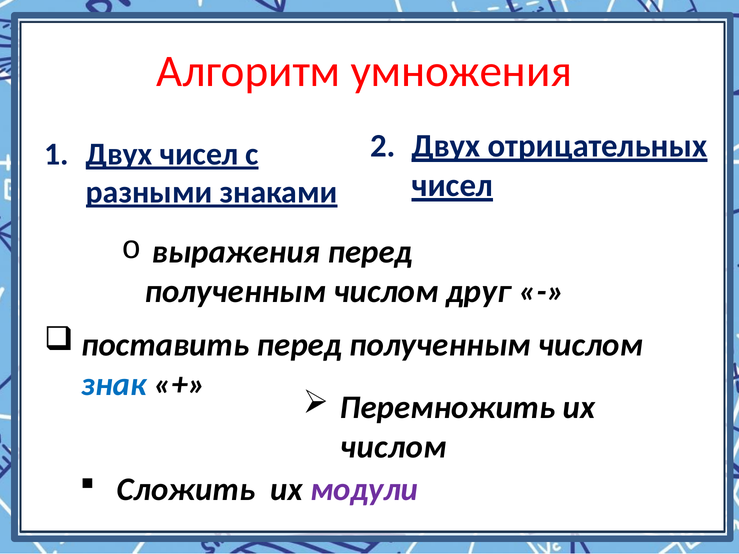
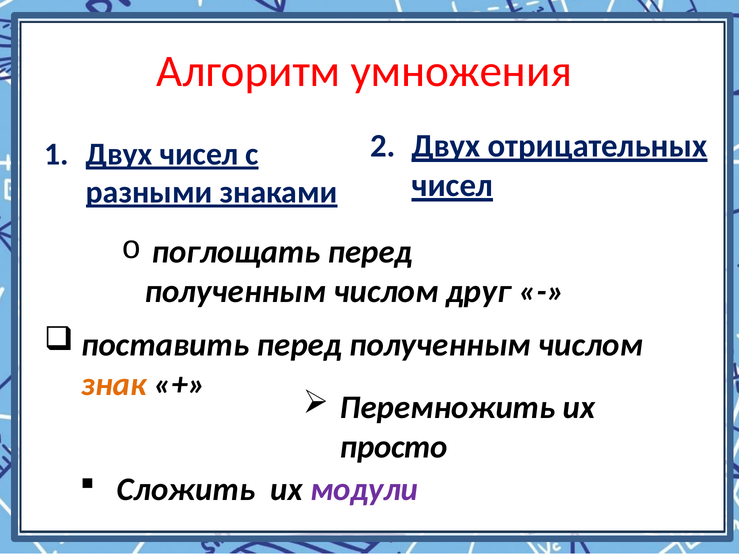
выражения: выражения -> поглощать
знак colour: blue -> orange
числом at (394, 447): числом -> просто
